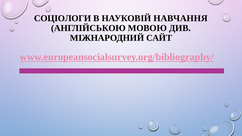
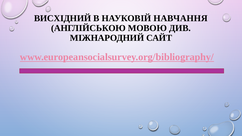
СОЦІОЛОГИ: СОЦІОЛОГИ -> ВИСХІДНИЙ
